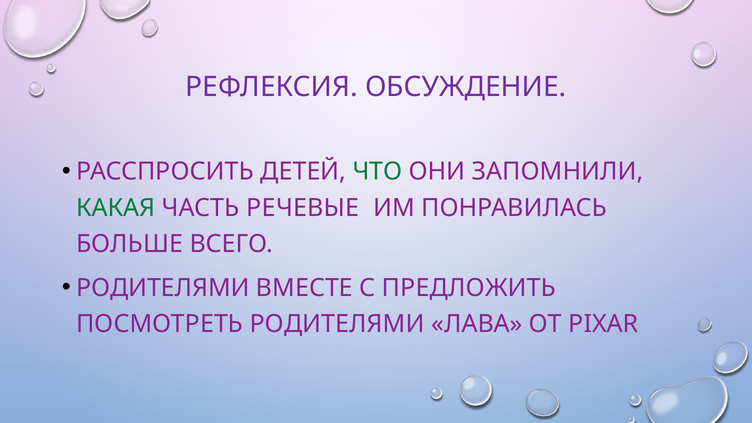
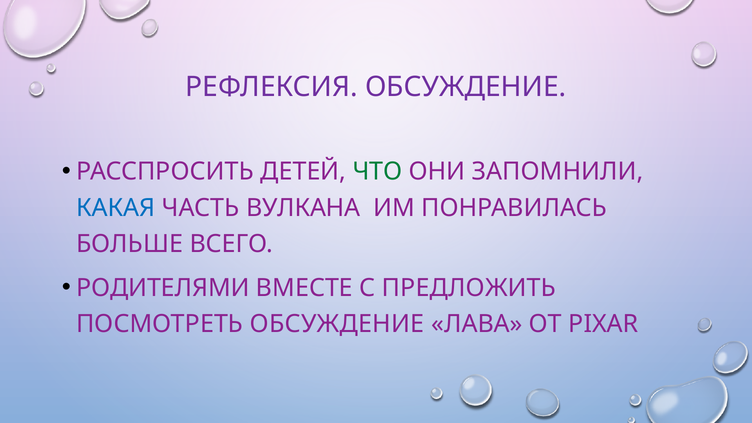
КАКАЯ colour: green -> blue
РЕЧЕВЫЕ: РЕЧЕВЫЕ -> ВУЛКАНА
ПОСМОТРЕТЬ РОДИТЕЛЯМИ: РОДИТЕЛЯМИ -> ОБСУЖДЕНИЕ
